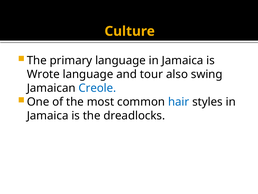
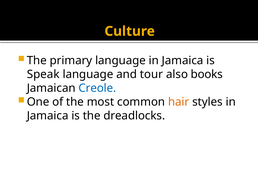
Wrote: Wrote -> Speak
swing: swing -> books
hair colour: blue -> orange
